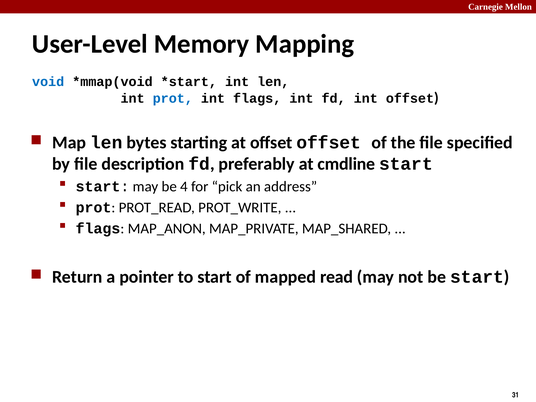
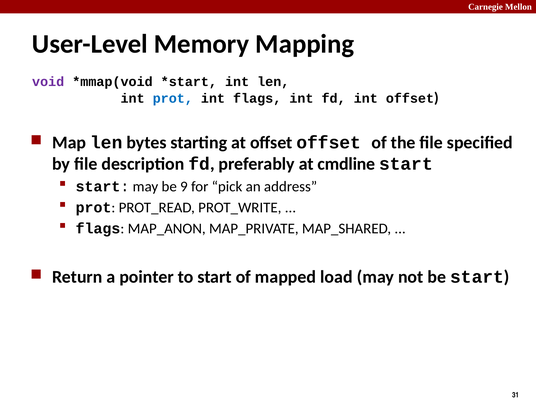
void colour: blue -> purple
4: 4 -> 9
read: read -> load
